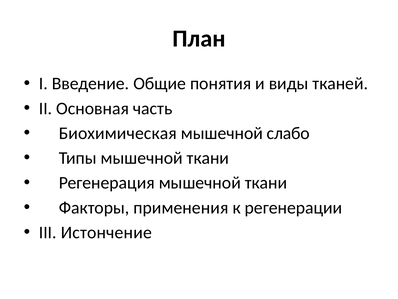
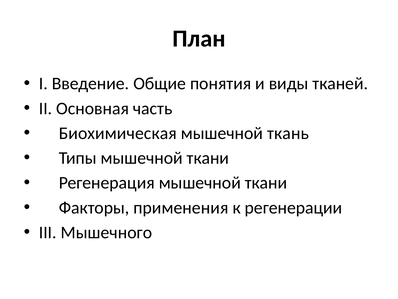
слабо: слабо -> ткань
Истончение: Истончение -> Мышечного
